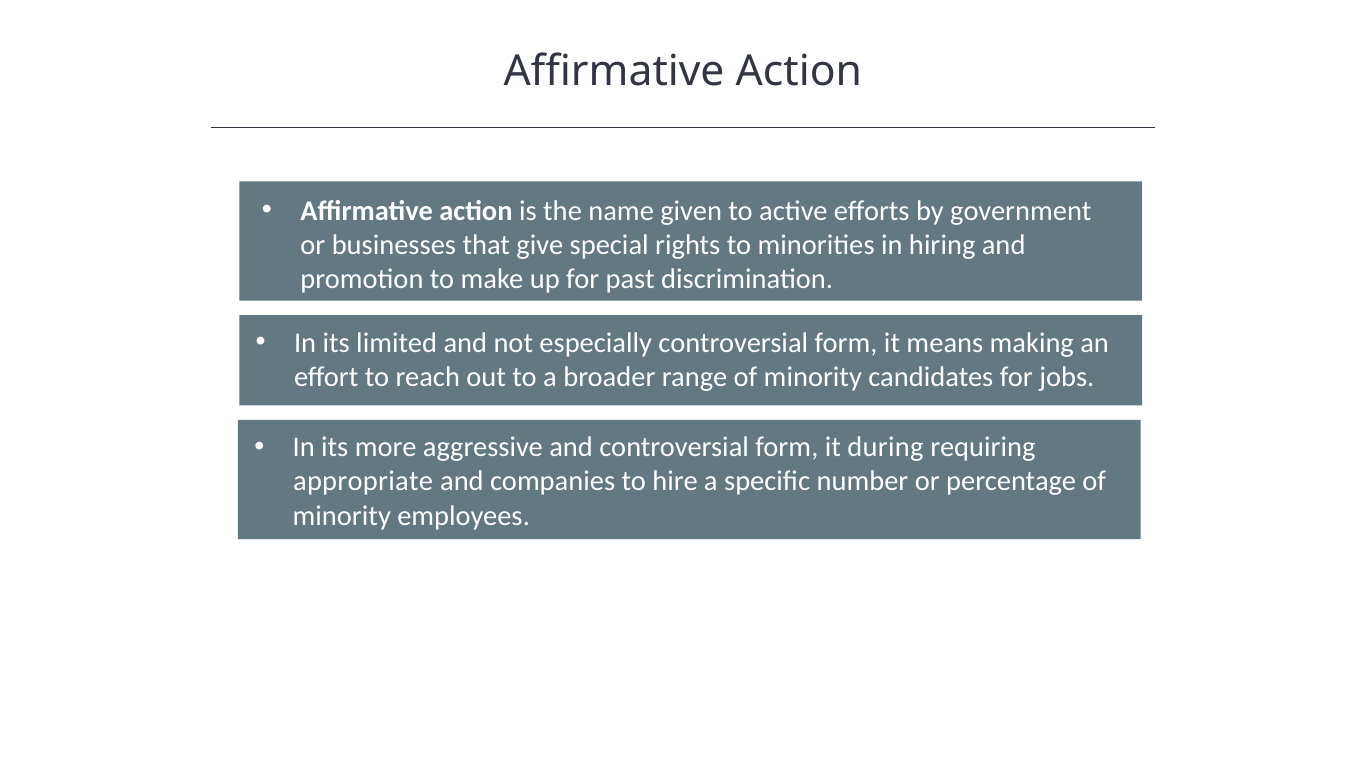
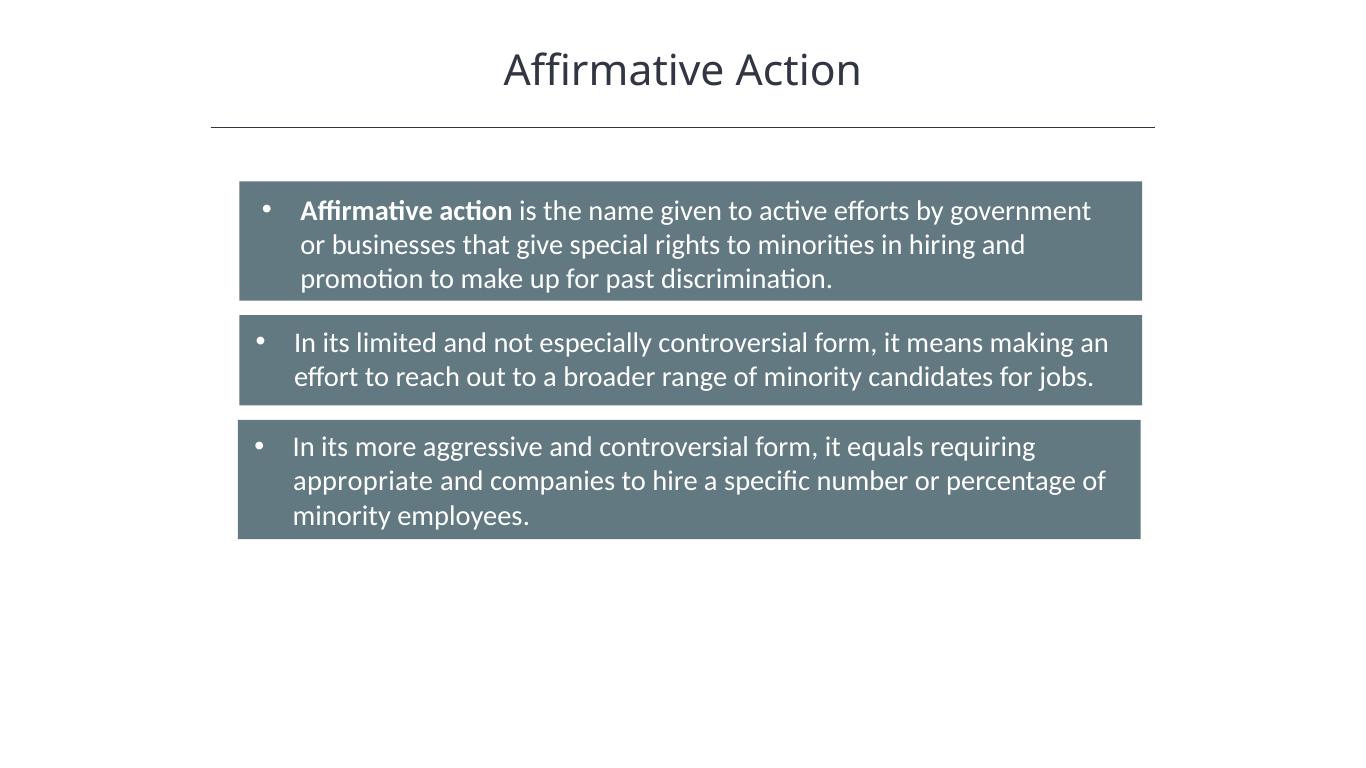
during: during -> equals
